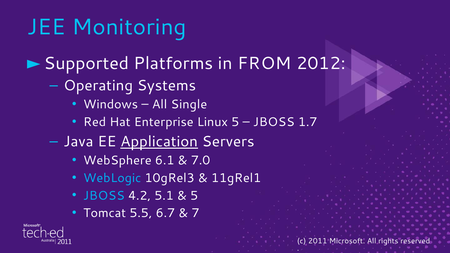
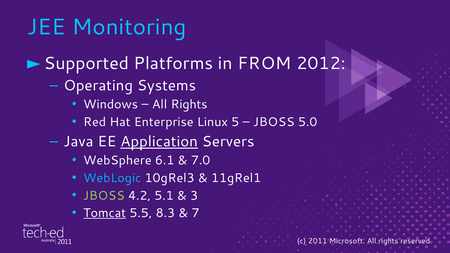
Single at (189, 105): Single -> Rights
1.7: 1.7 -> 5.0
JBOSS at (104, 196) colour: light blue -> light green
5 at (194, 196): 5 -> 3
Tomcat underline: none -> present
6.7: 6.7 -> 8.3
